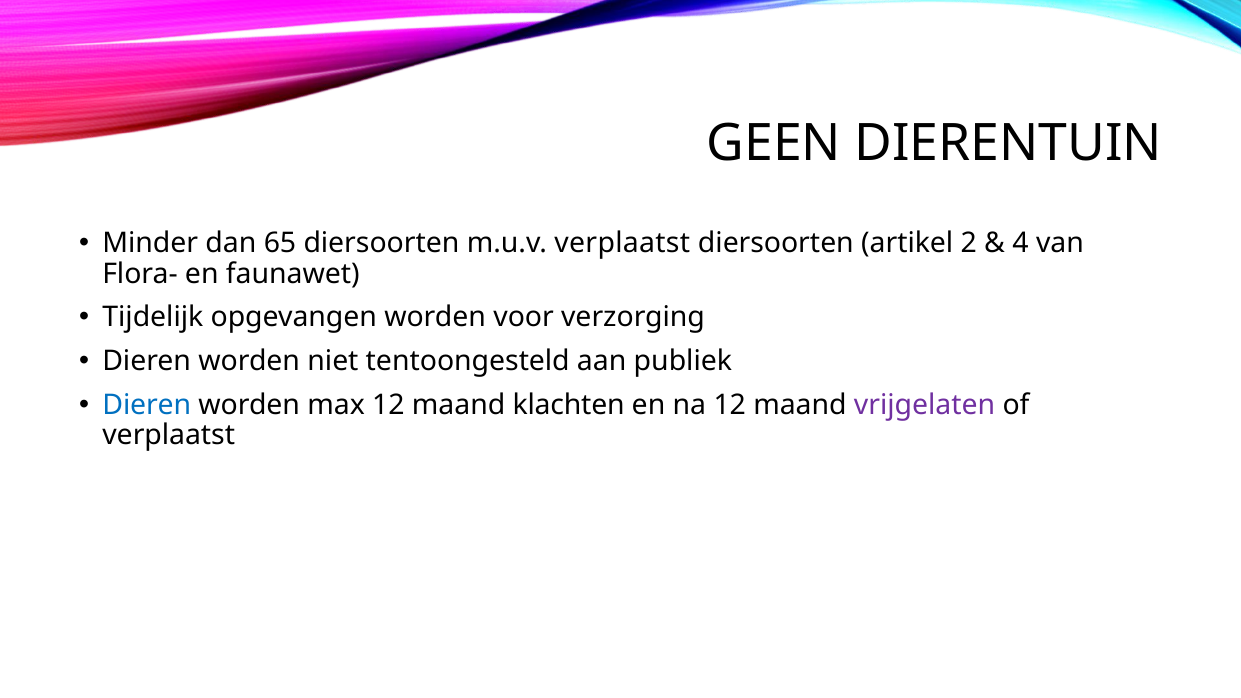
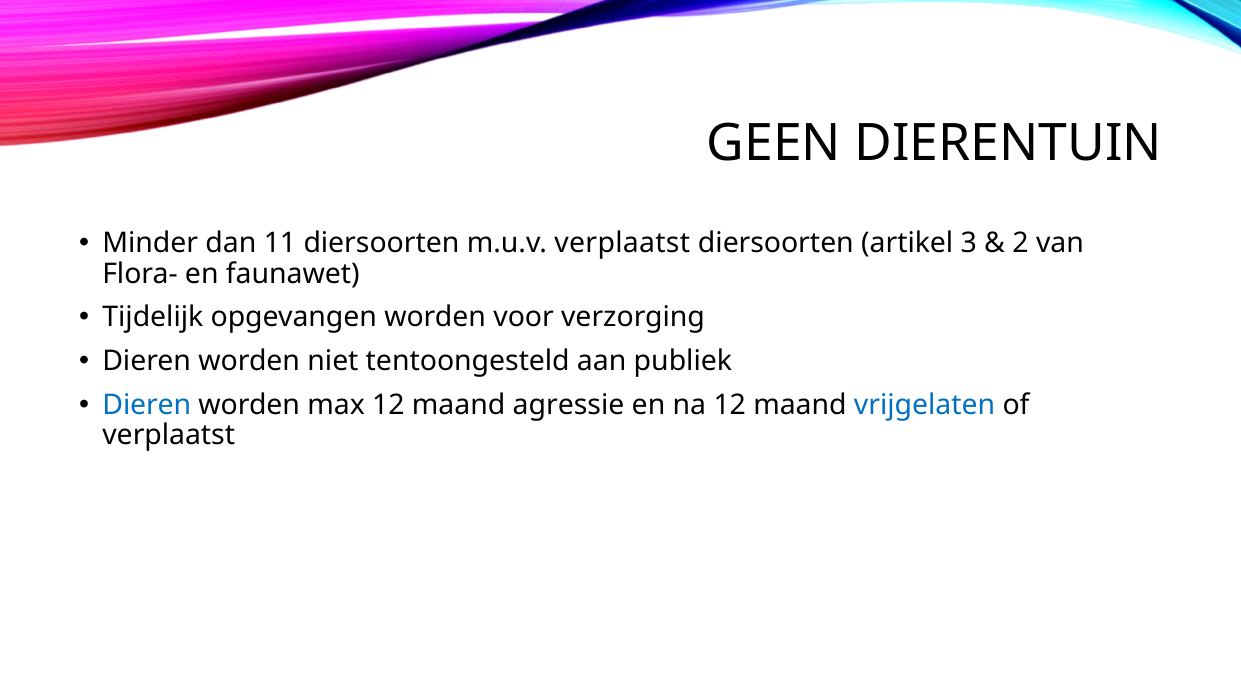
65: 65 -> 11
2: 2 -> 3
4: 4 -> 2
klachten: klachten -> agressie
vrijgelaten colour: purple -> blue
